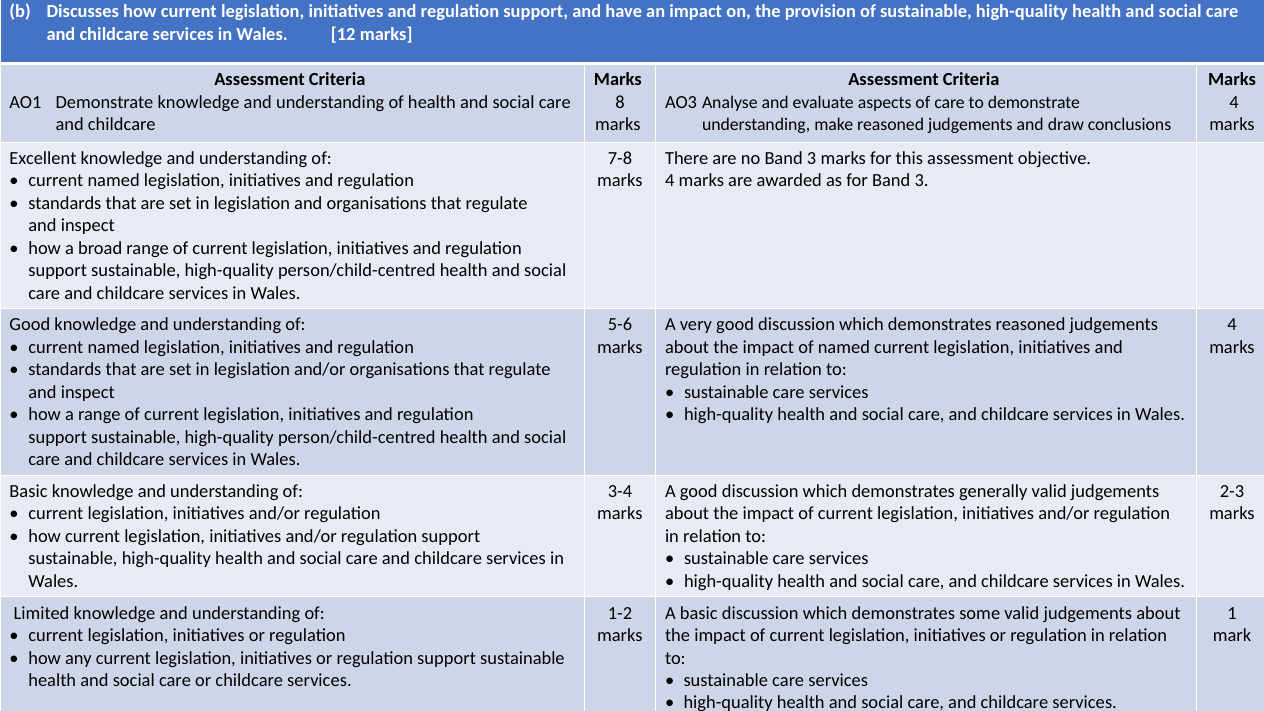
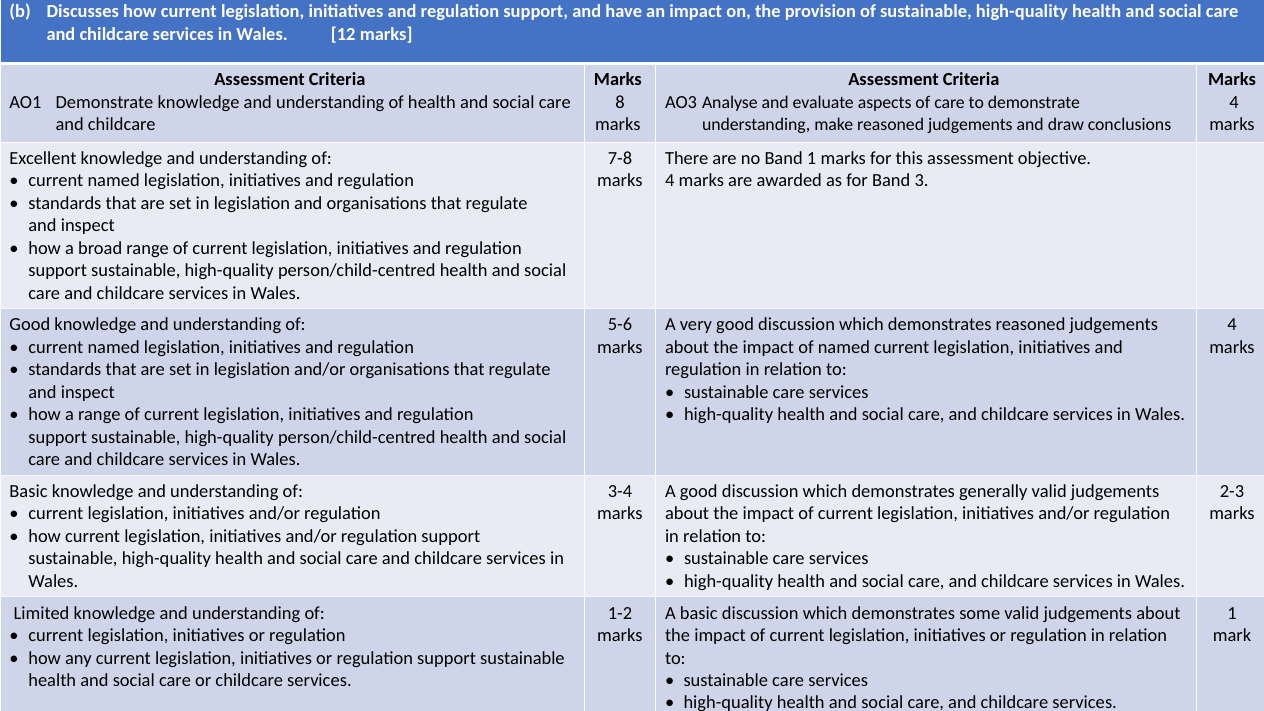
no Band 3: 3 -> 1
